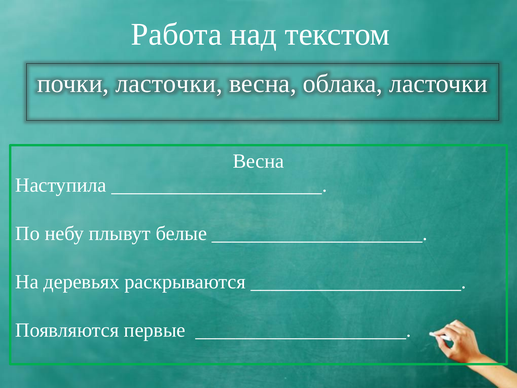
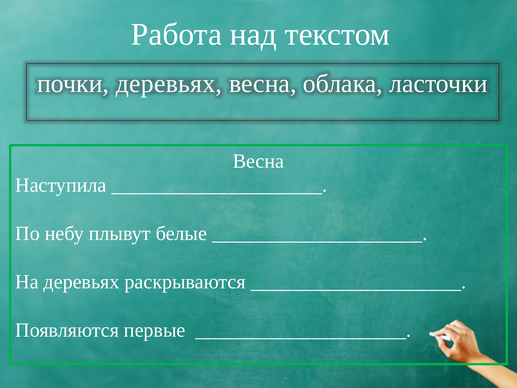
почки ласточки: ласточки -> деревьях
